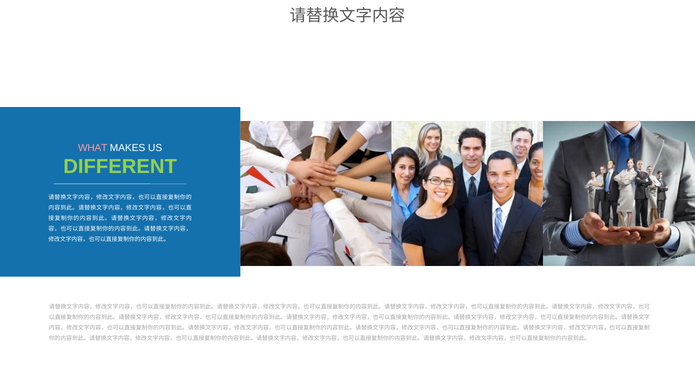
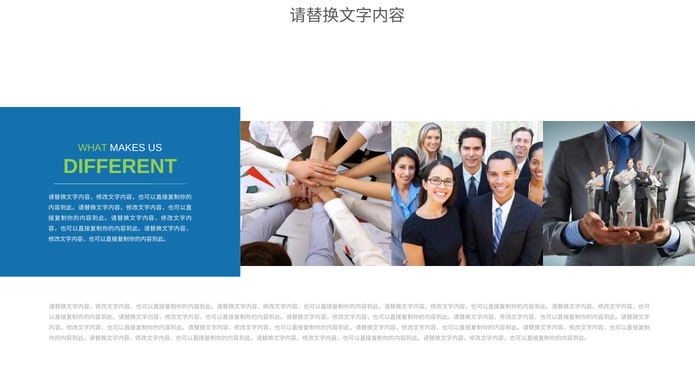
WHAT colour: pink -> light green
